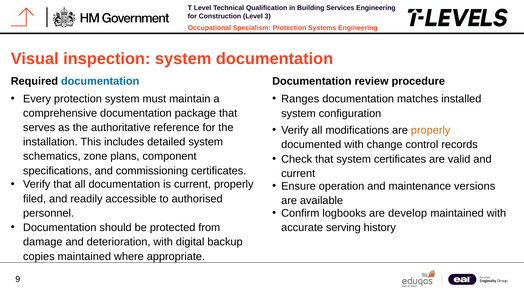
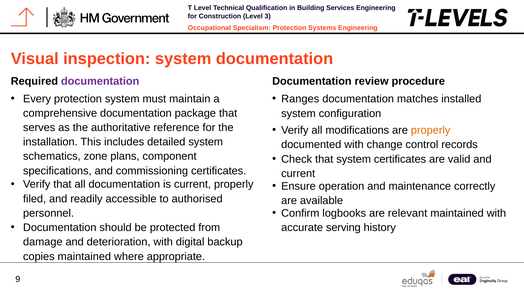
documentation at (100, 81) colour: blue -> purple
versions: versions -> correctly
develop: develop -> relevant
